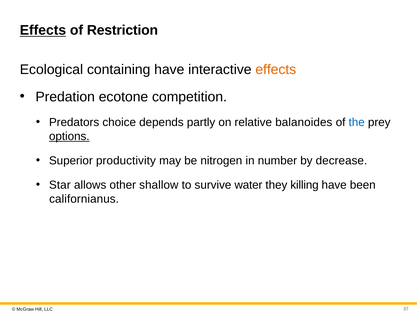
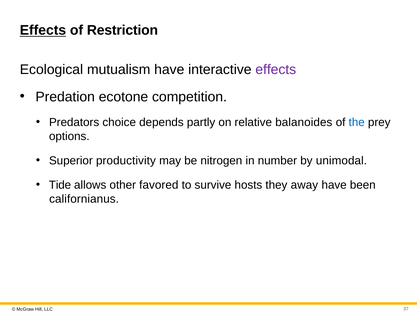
containing: containing -> mutualism
effects at (276, 70) colour: orange -> purple
options underline: present -> none
decrease: decrease -> unimodal
Star: Star -> Tide
shallow: shallow -> favored
water: water -> hosts
killing: killing -> away
